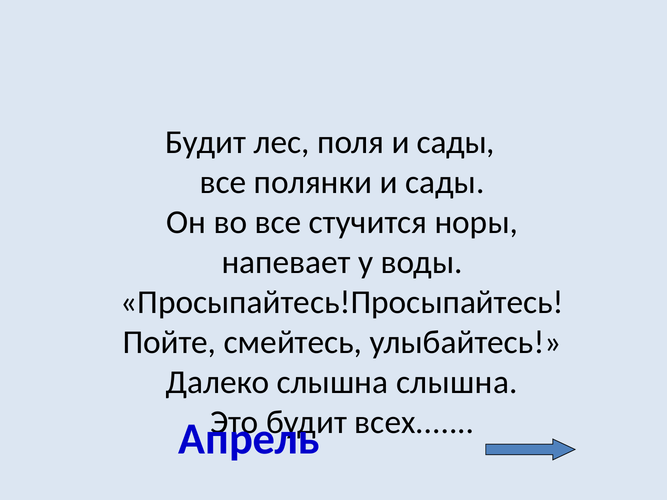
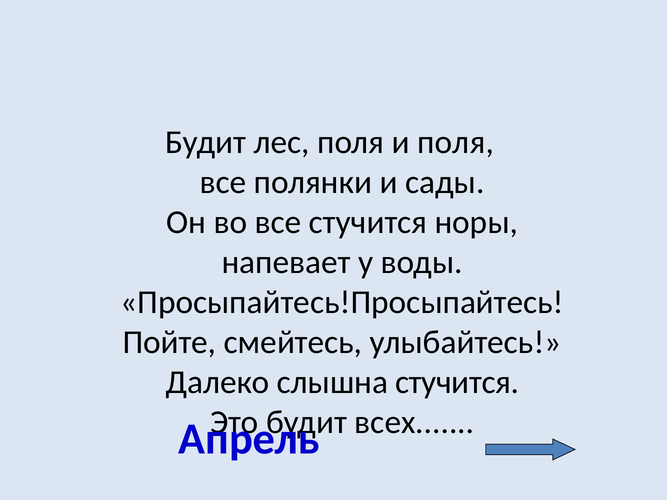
поля и сады: сады -> поля
слышна слышна: слышна -> стучится
